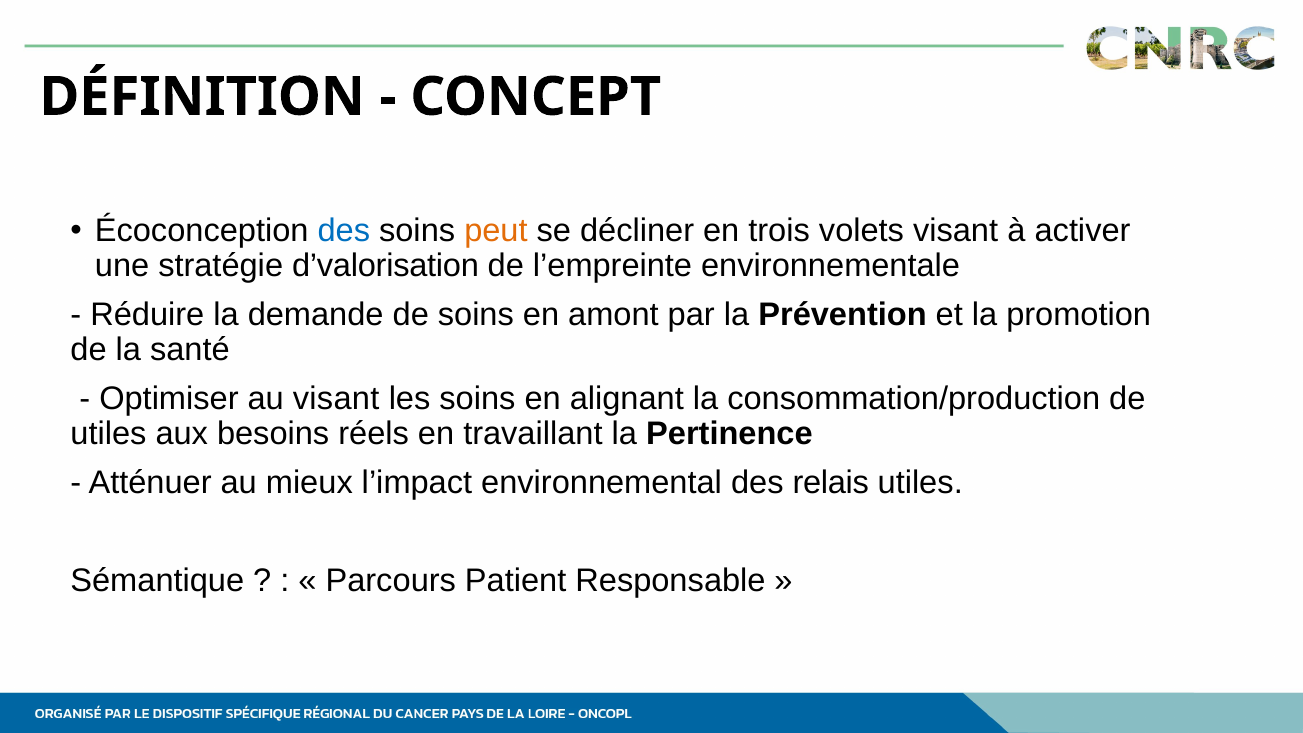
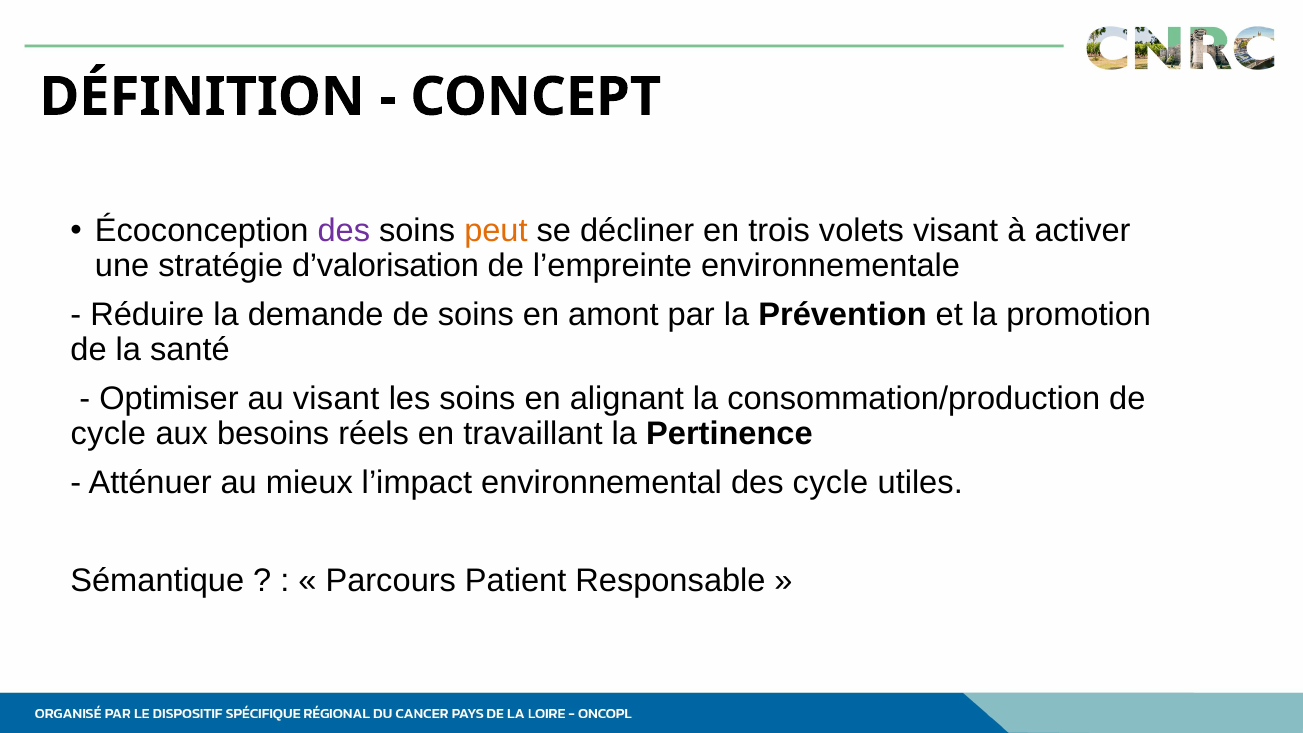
des at (344, 231) colour: blue -> purple
utiles at (108, 434): utiles -> cycle
des relais: relais -> cycle
